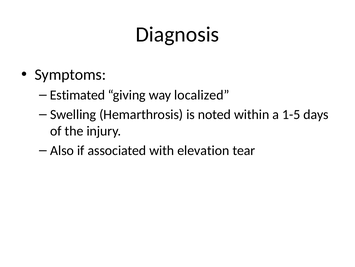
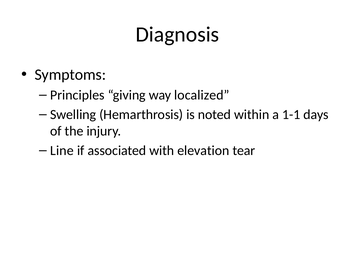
Estimated: Estimated -> Principles
1-5: 1-5 -> 1-1
Also: Also -> Line
